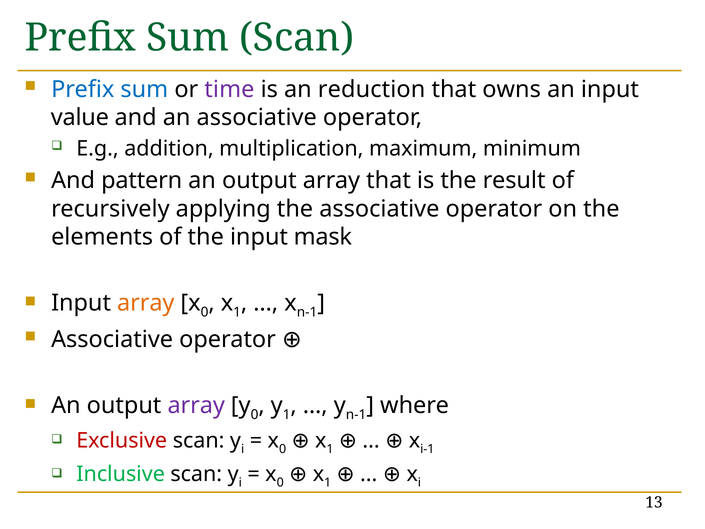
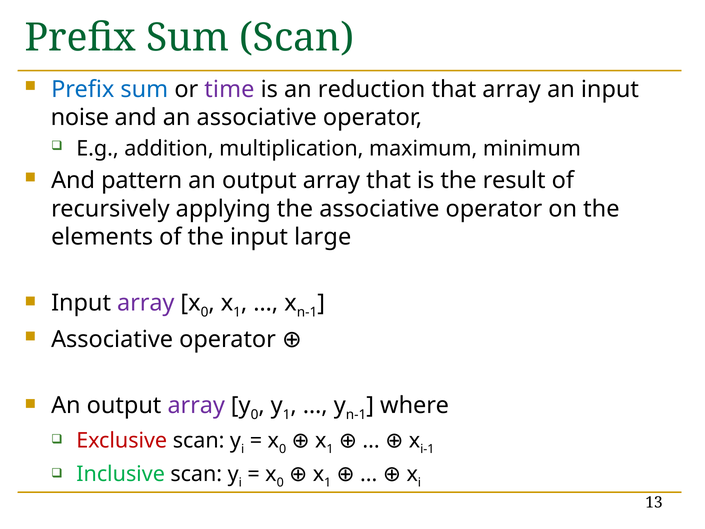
that owns: owns -> array
value: value -> noise
mask: mask -> large
array at (146, 303) colour: orange -> purple
